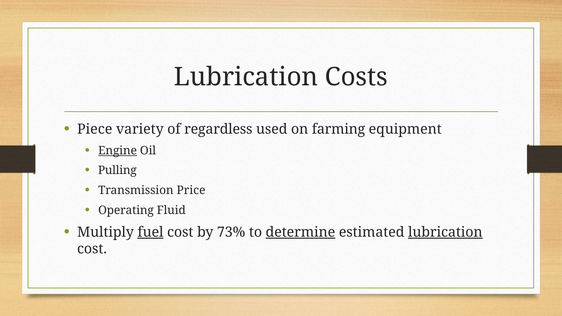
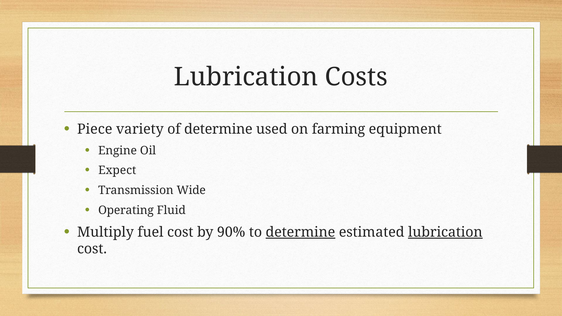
of regardless: regardless -> determine
Engine underline: present -> none
Pulling: Pulling -> Expect
Price: Price -> Wide
fuel underline: present -> none
73%: 73% -> 90%
